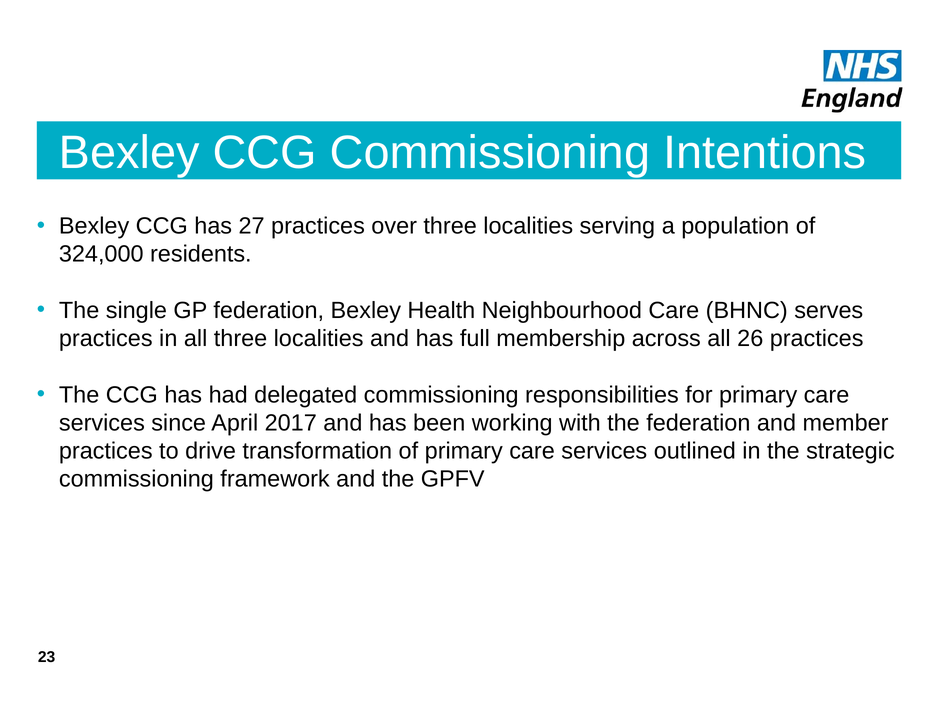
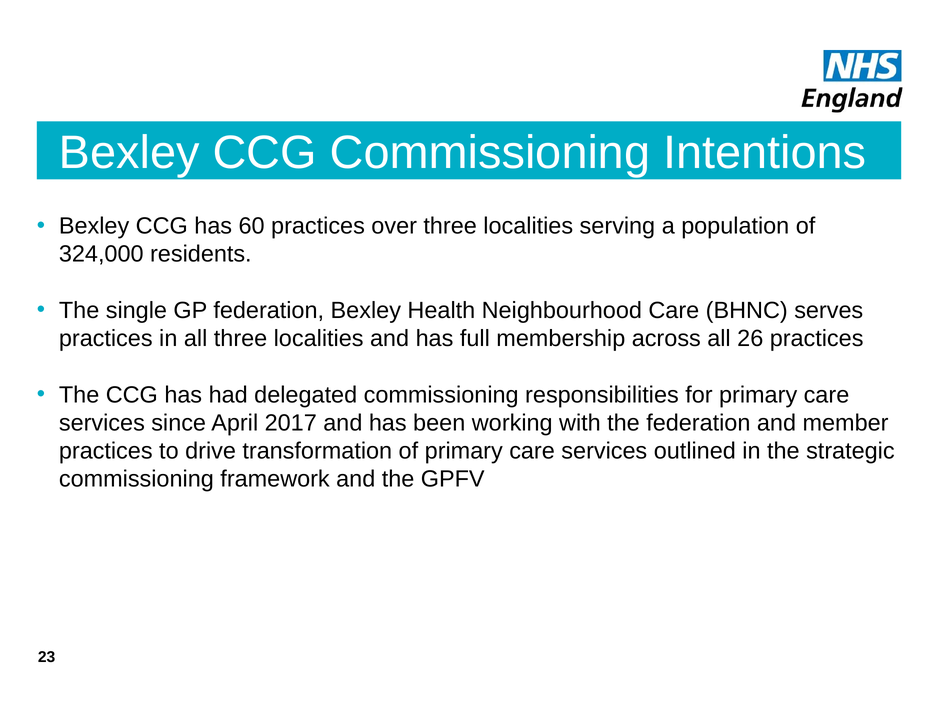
27: 27 -> 60
